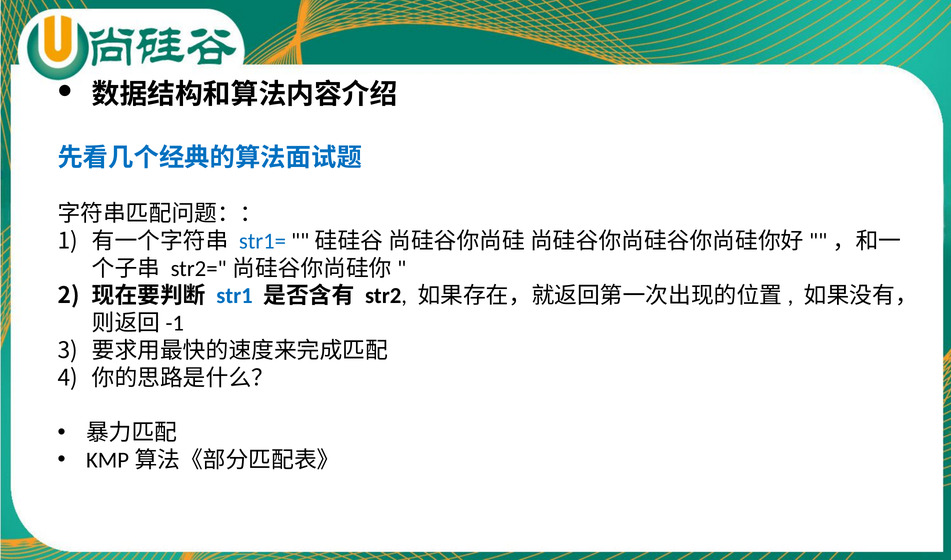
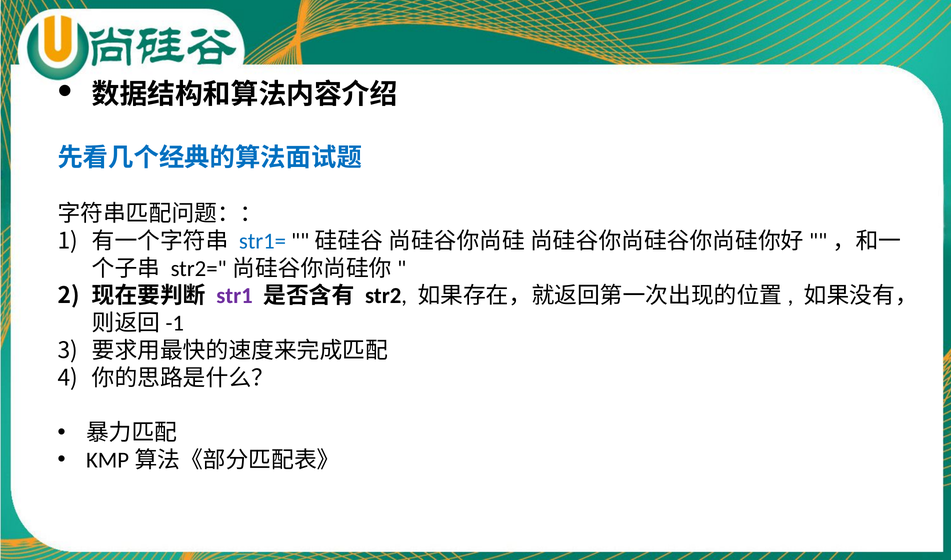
str1 colour: blue -> purple
